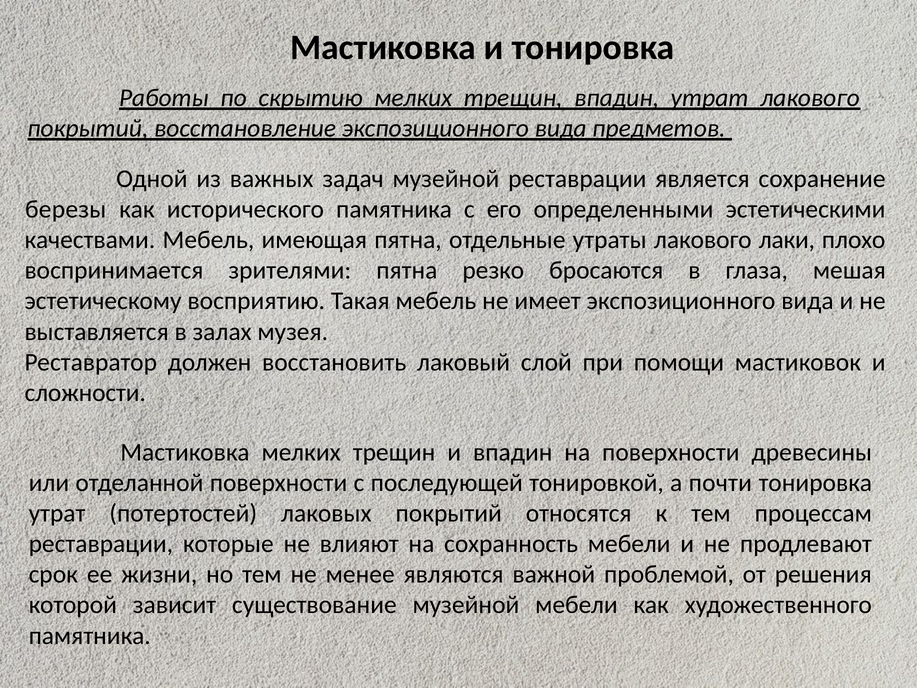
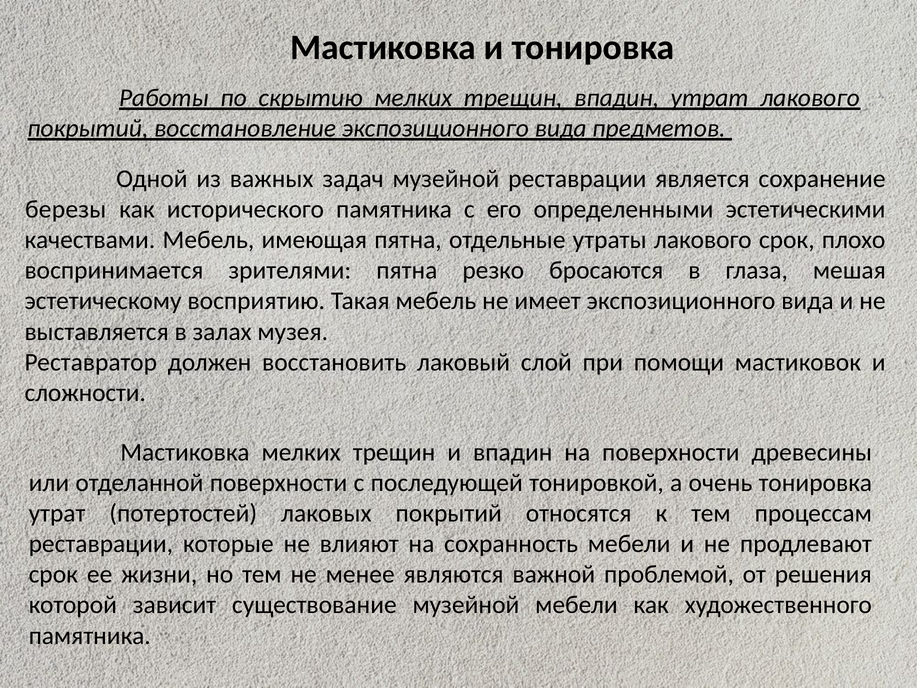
лакового лаки: лаки -> срок
почти: почти -> очень
